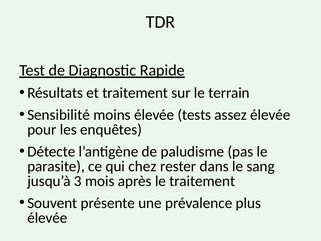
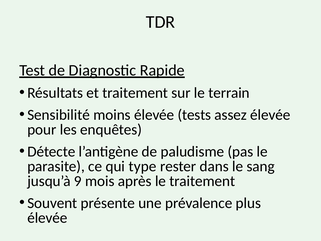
chez: chez -> type
3: 3 -> 9
